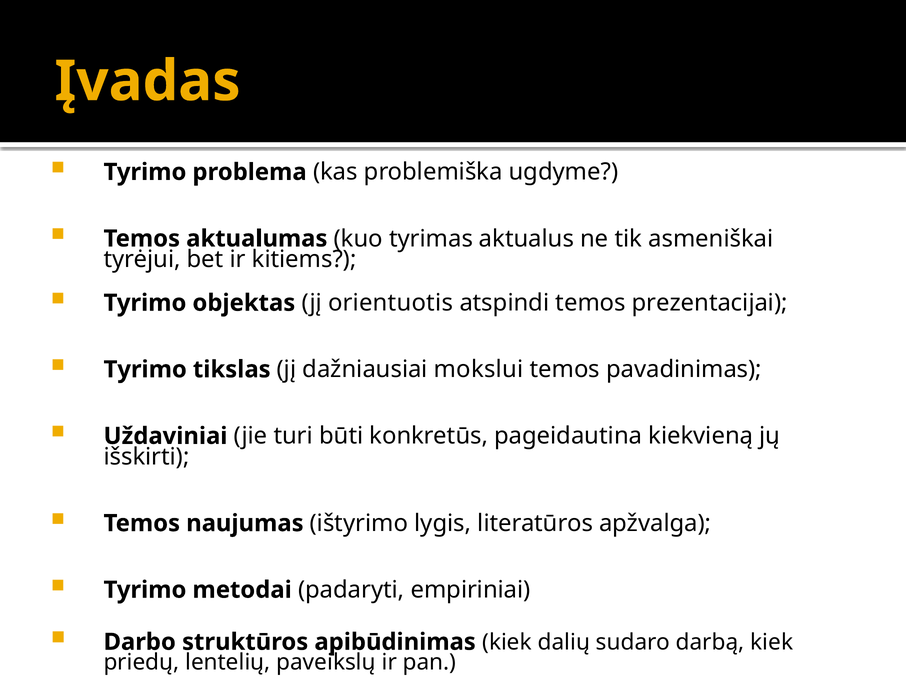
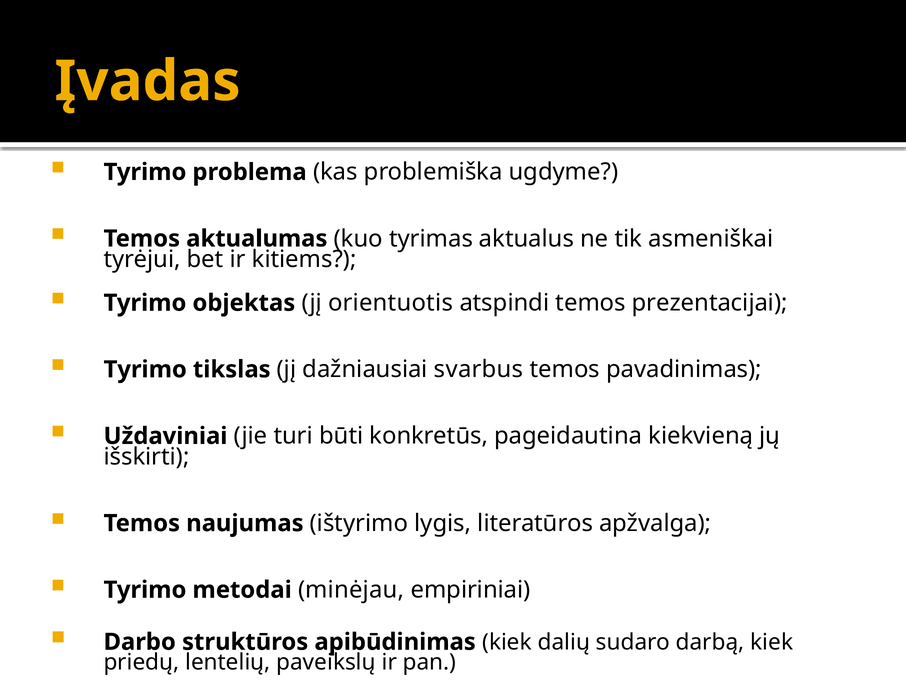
mokslui: mokslui -> svarbus
padaryti: padaryti -> minėjau
